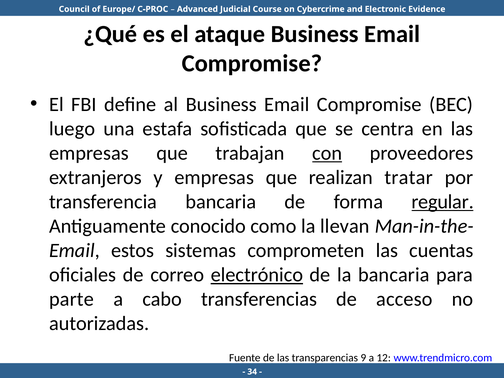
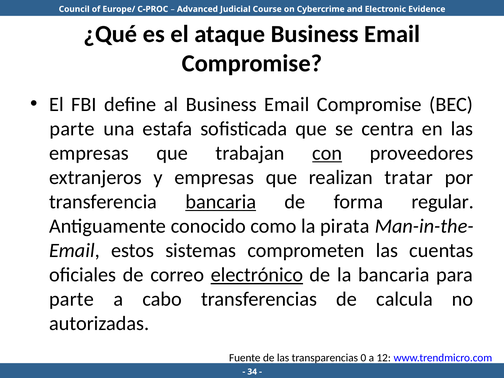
luego at (72, 129): luego -> parte
bancaria at (221, 202) underline: none -> present
regular underline: present -> none
llevan: llevan -> pirata
acceso: acceso -> calcula
9: 9 -> 0
